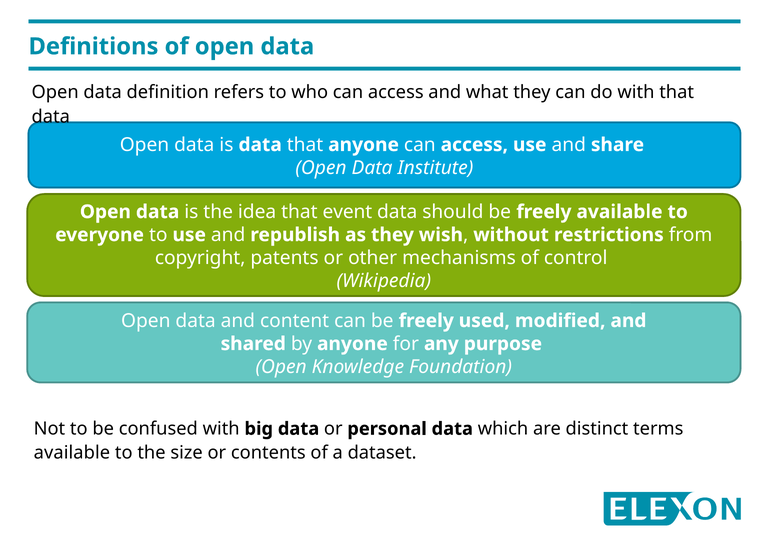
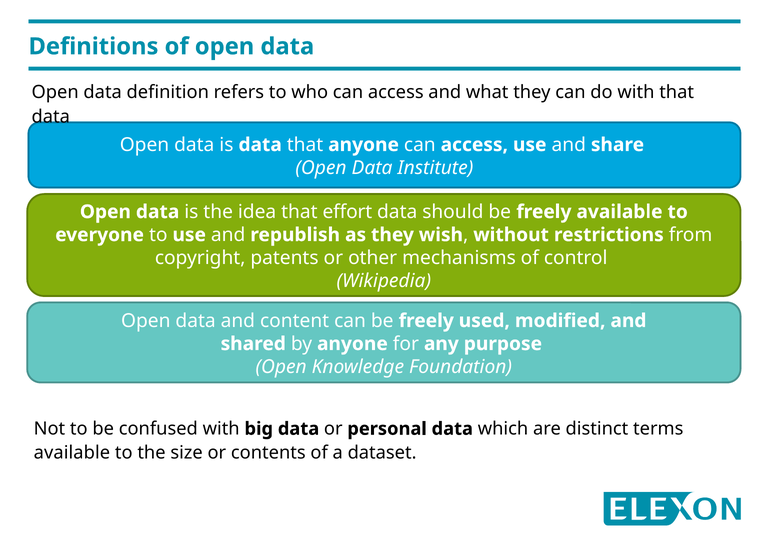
event: event -> effort
